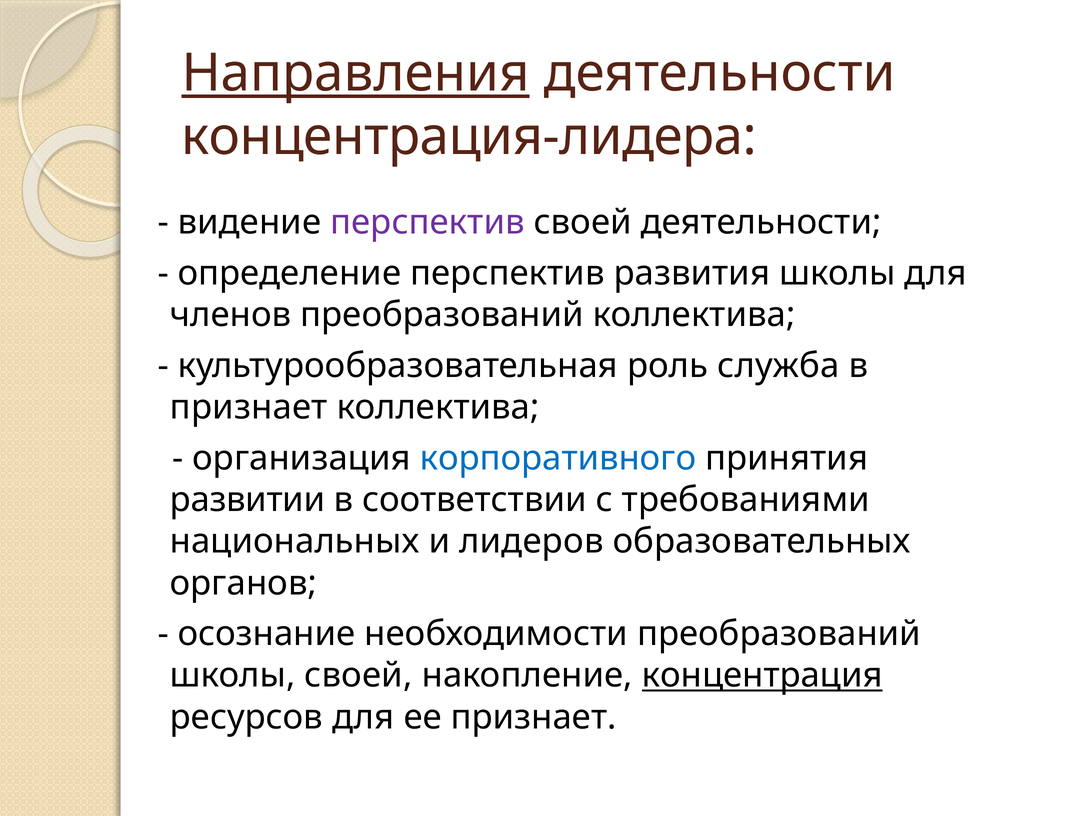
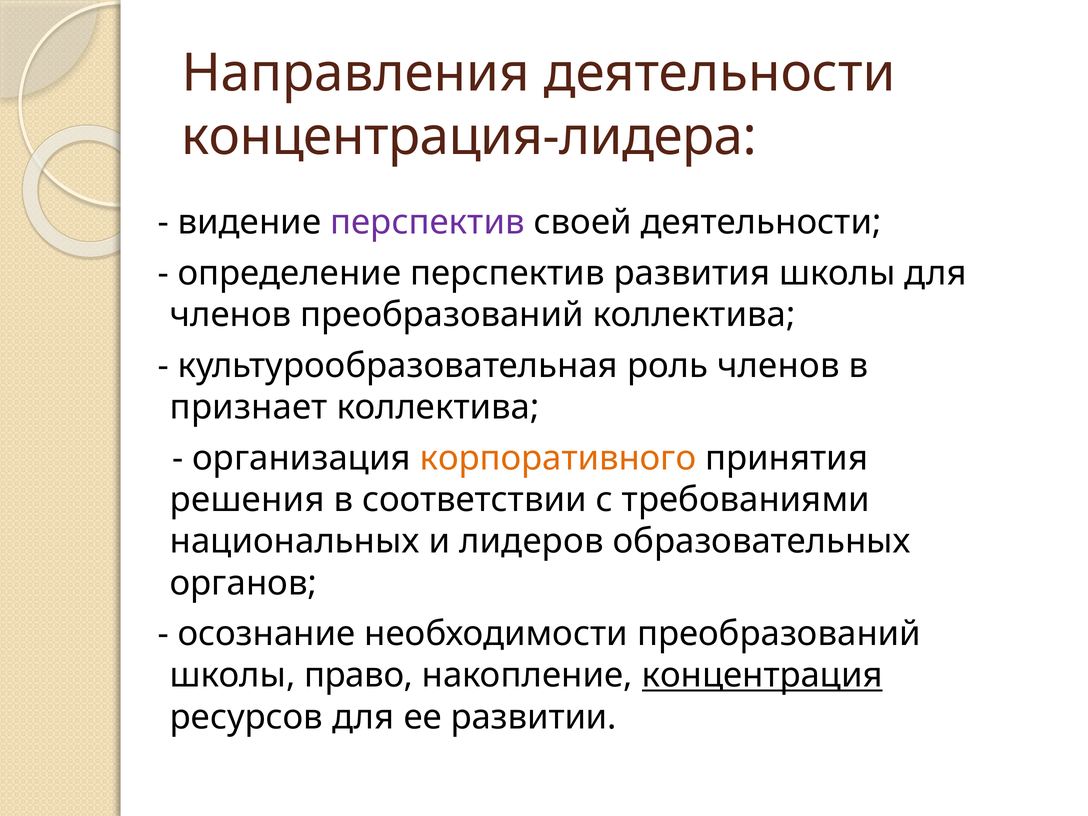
Направления underline: present -> none
роль служба: служба -> членов
корпоративного colour: blue -> orange
развитии: развитии -> решения
школы своей: своей -> право
ее признает: признает -> развитии
